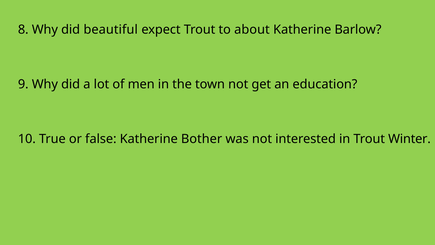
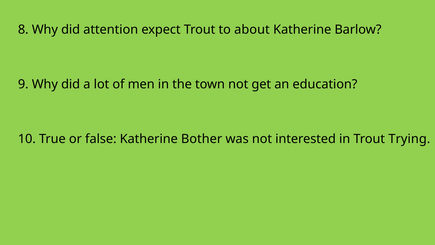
beautiful: beautiful -> attention
Winter: Winter -> Trying
